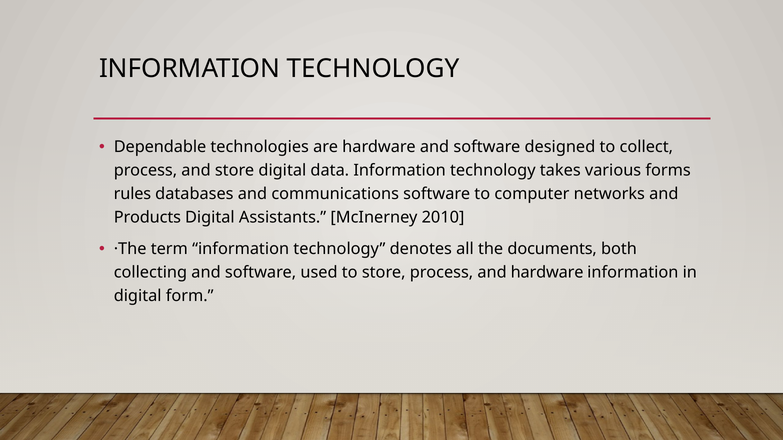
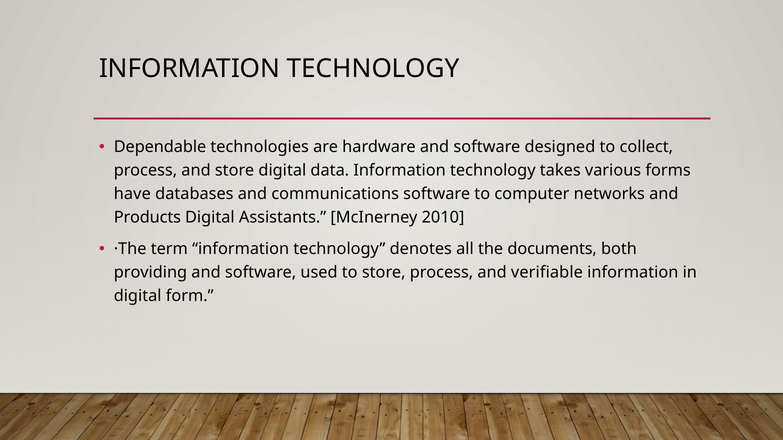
rules: rules -> have
collecting: collecting -> providing
and hardware: hardware -> verifiable
